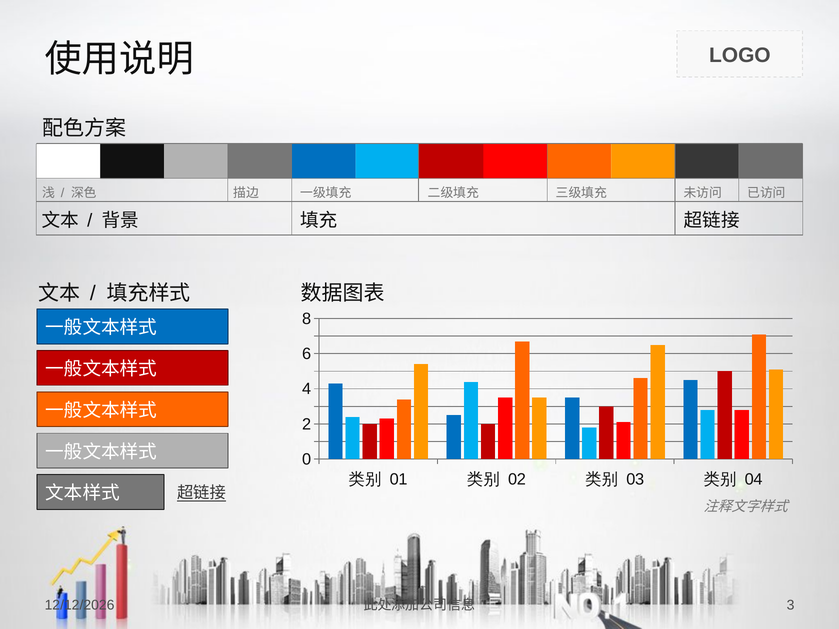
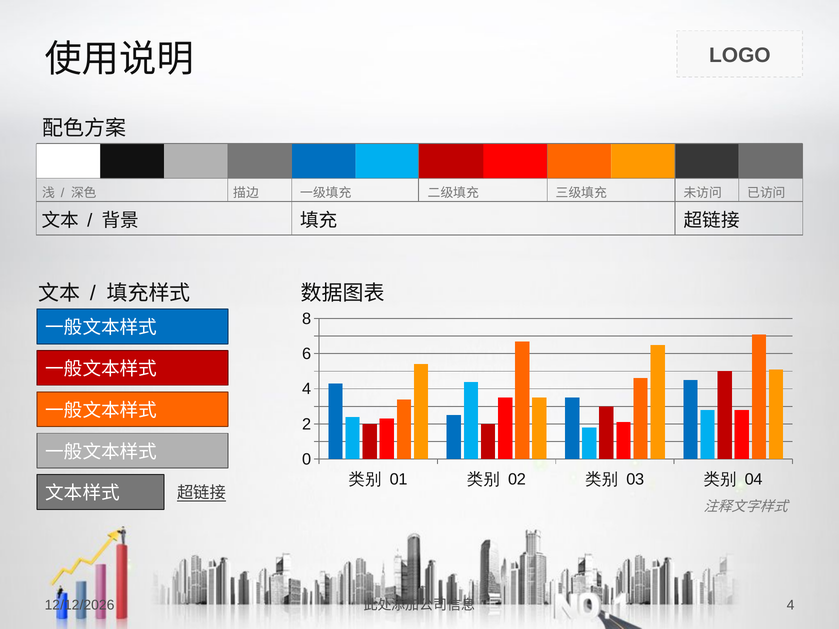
3 at (791, 605): 3 -> 4
